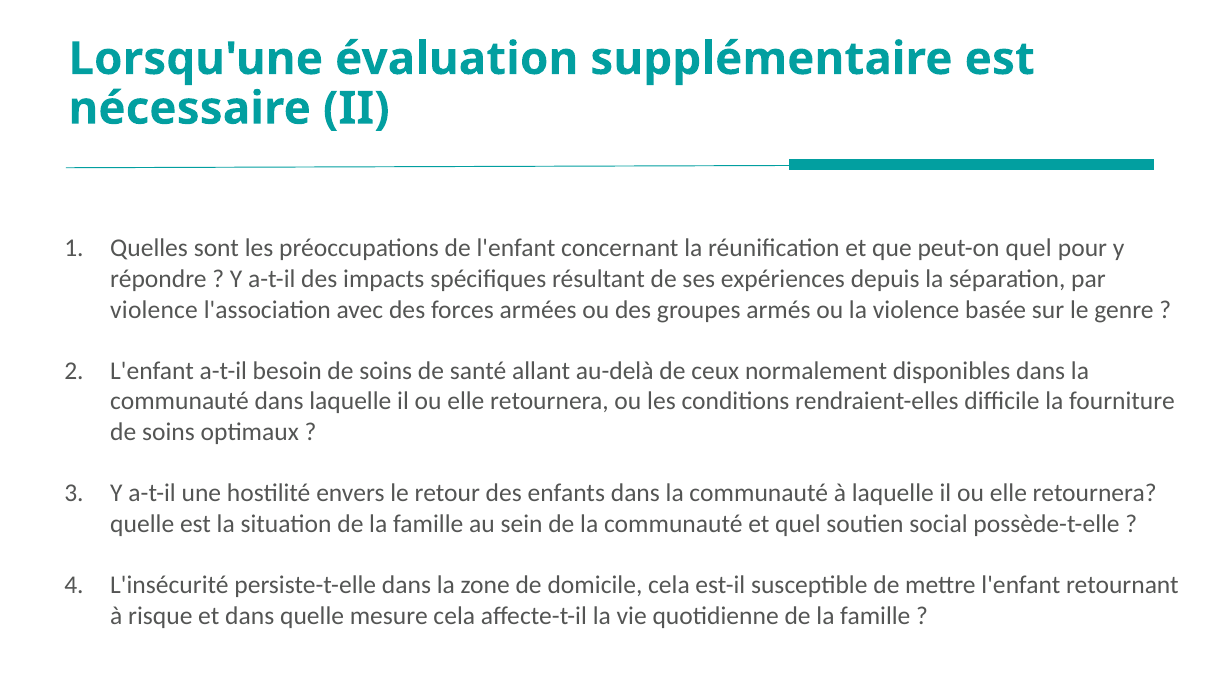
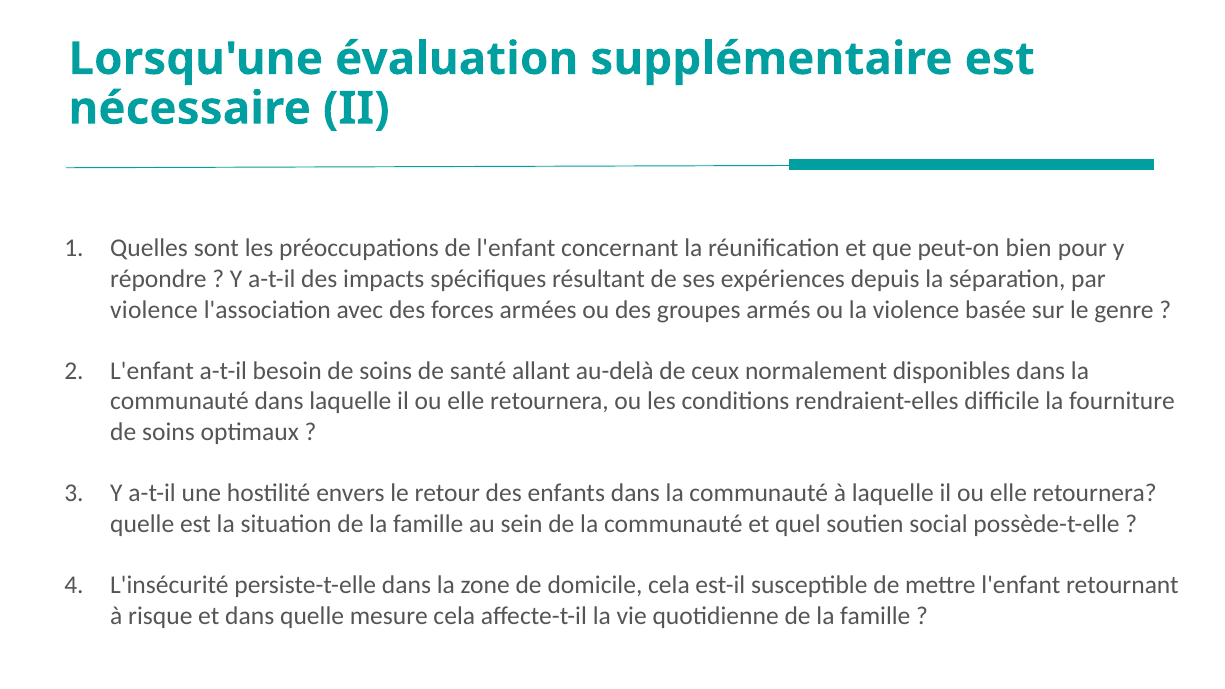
peut-on quel: quel -> bien
